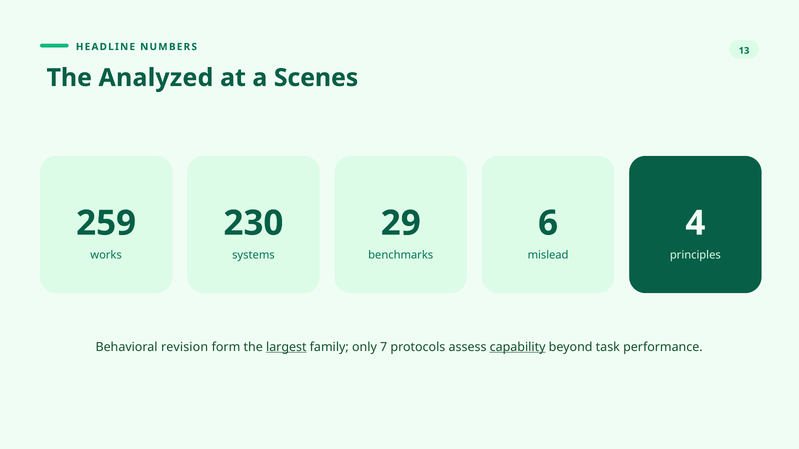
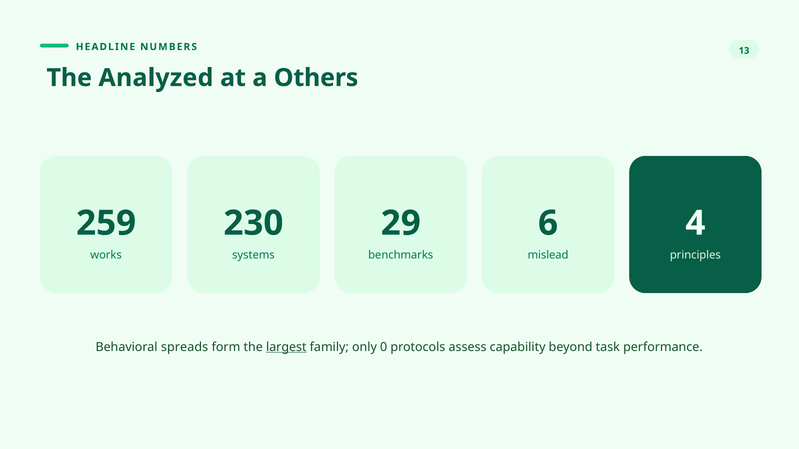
Scenes: Scenes -> Others
revision: revision -> spreads
7: 7 -> 0
capability underline: present -> none
